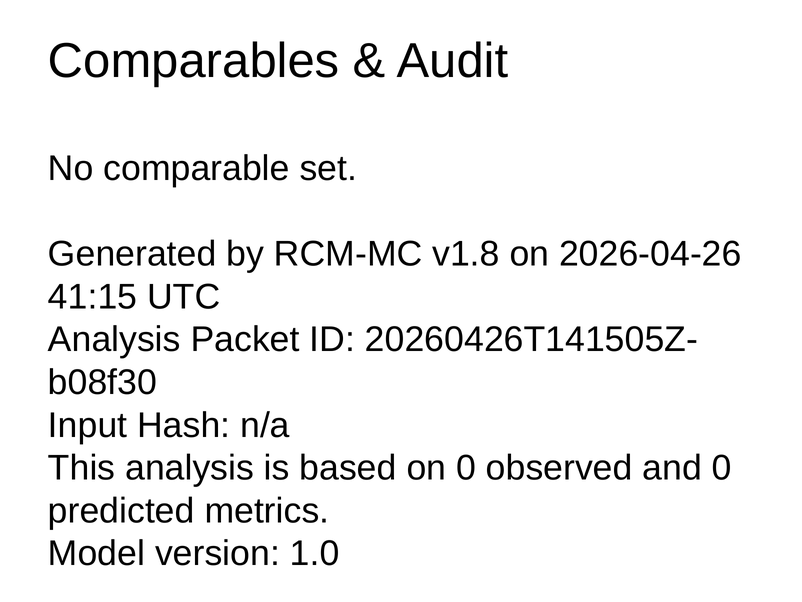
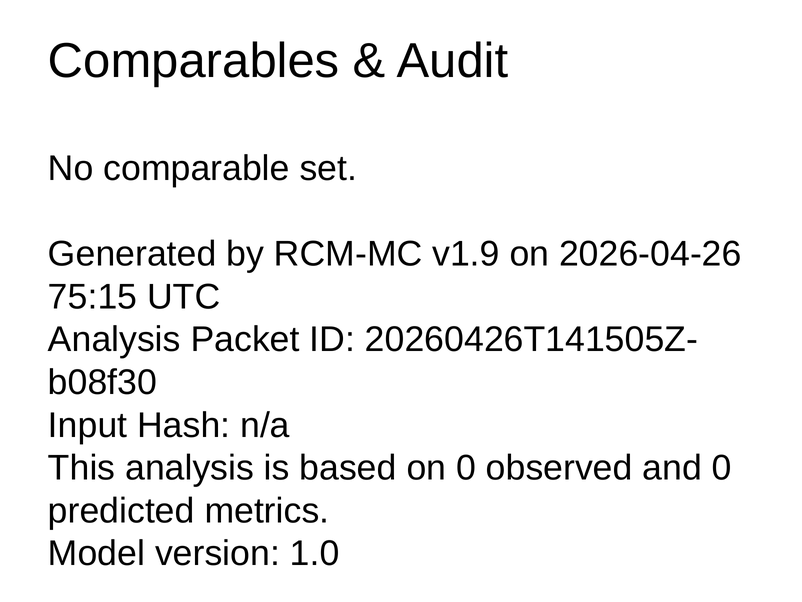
v1.8: v1.8 -> v1.9
41:15: 41:15 -> 75:15
